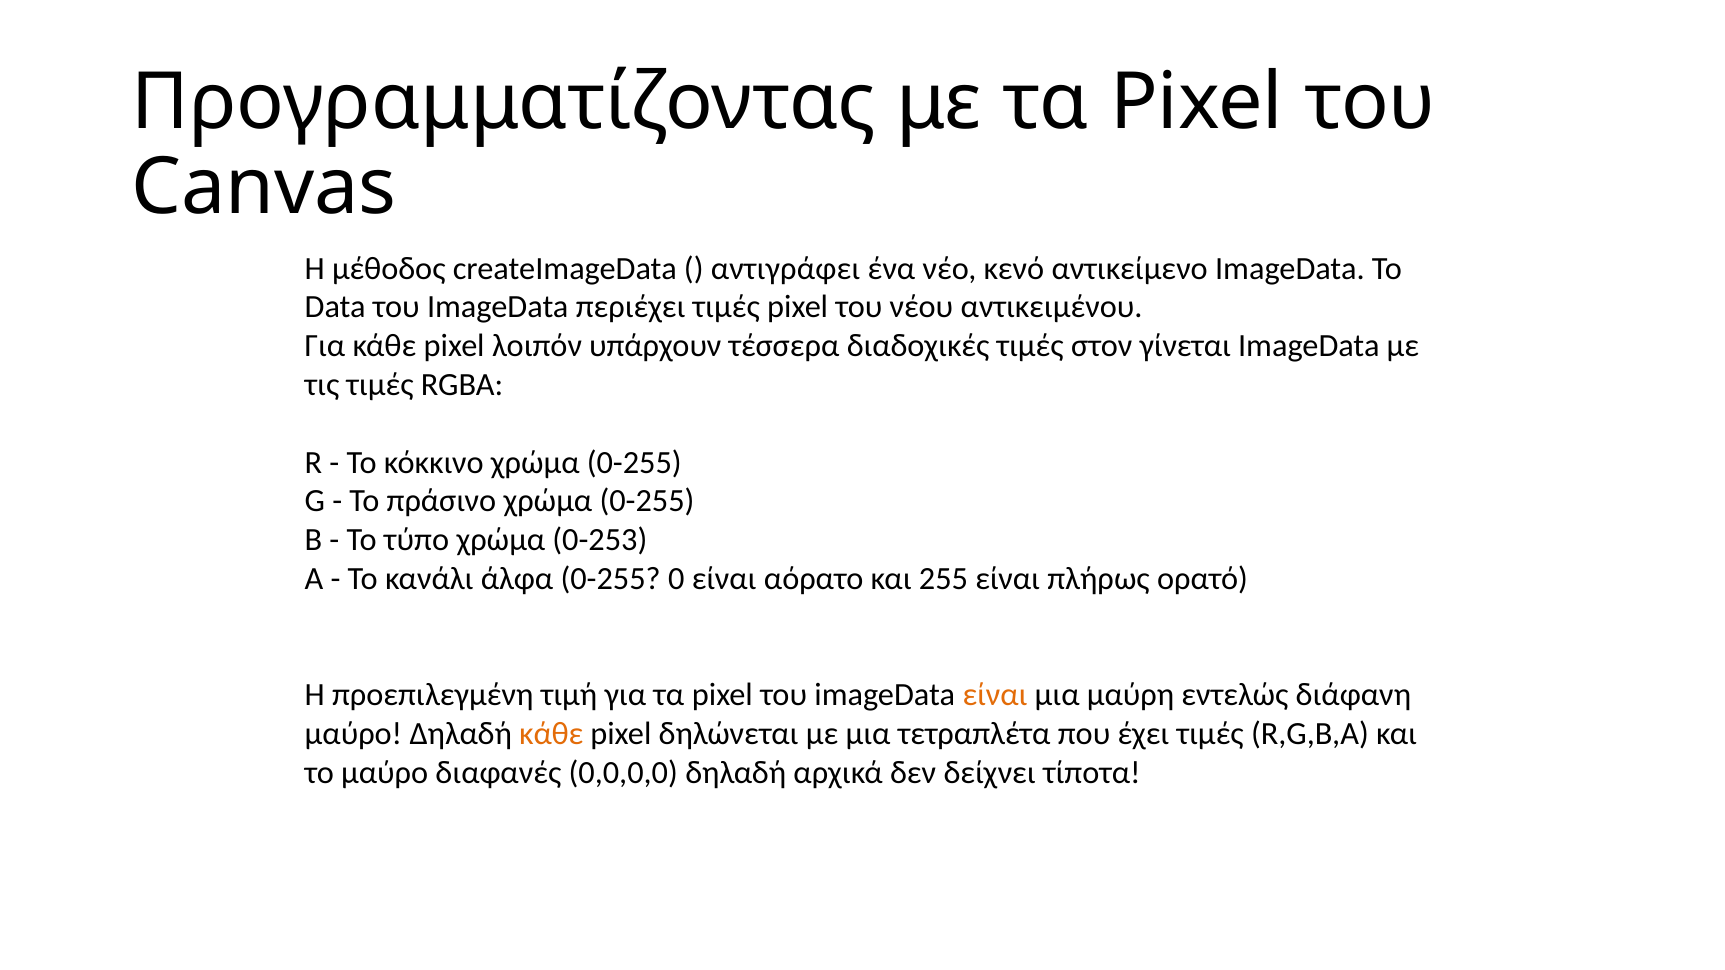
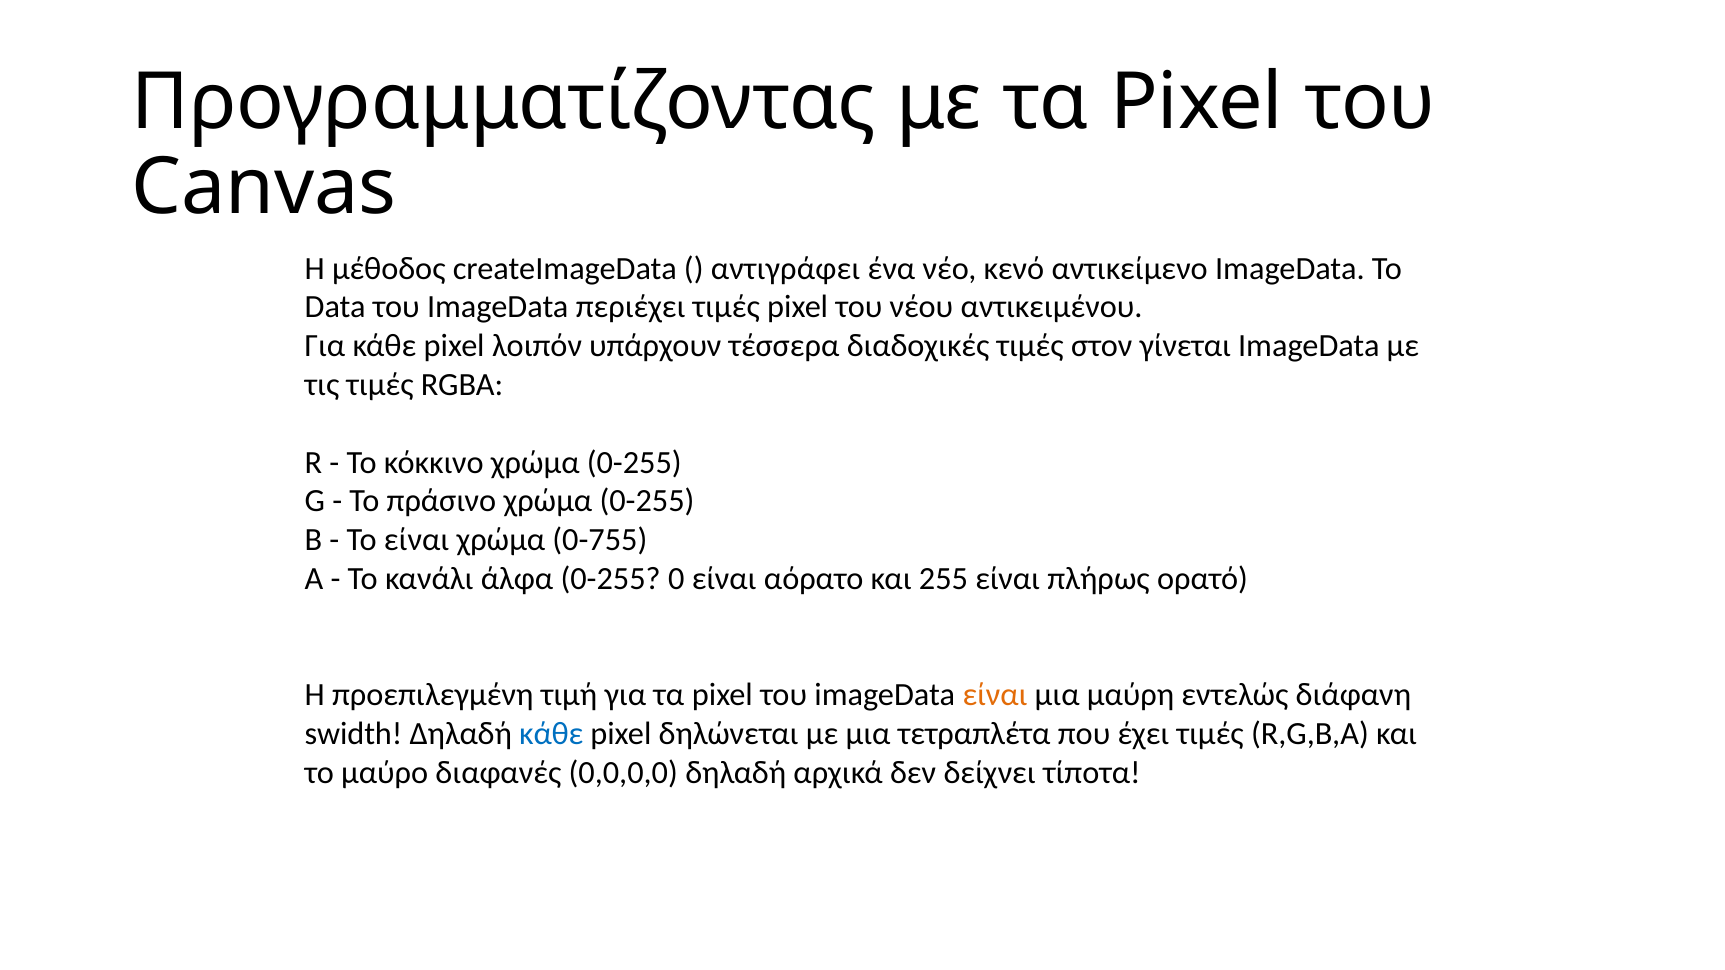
Το τύπο: τύπο -> είναι
0-253: 0-253 -> 0-755
μαύρο at (353, 734): μαύρο -> swidth
κάθε at (551, 734) colour: orange -> blue
